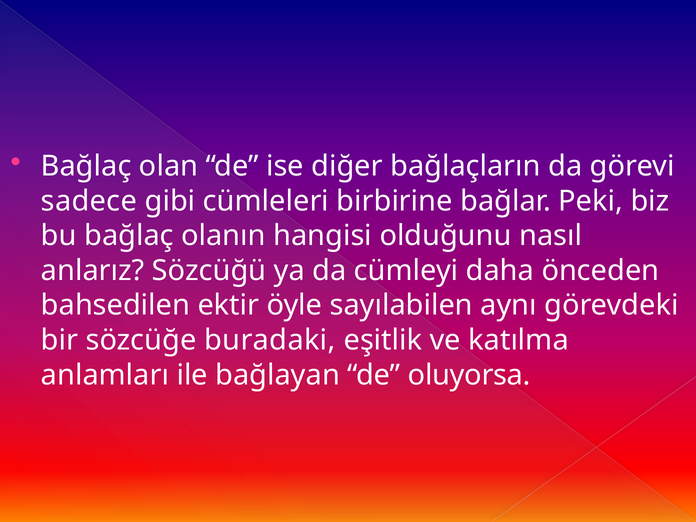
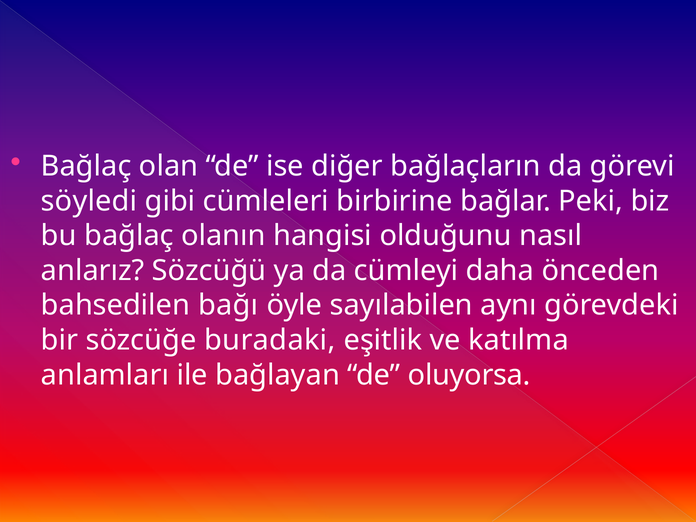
sadece: sadece -> söyledi
ektir: ektir -> bağı
